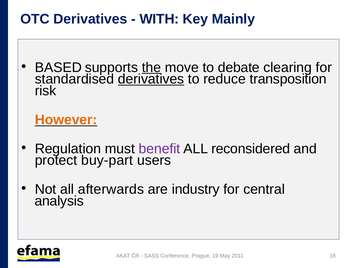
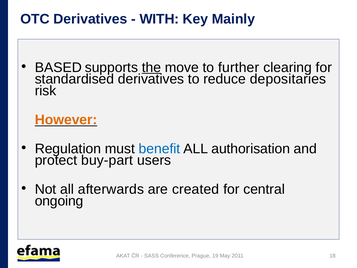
debate: debate -> further
derivatives at (151, 79) underline: present -> none
transposition: transposition -> depositaries
benefit colour: purple -> blue
reconsidered: reconsidered -> authorisation
industry: industry -> created
analysis: analysis -> ongoing
